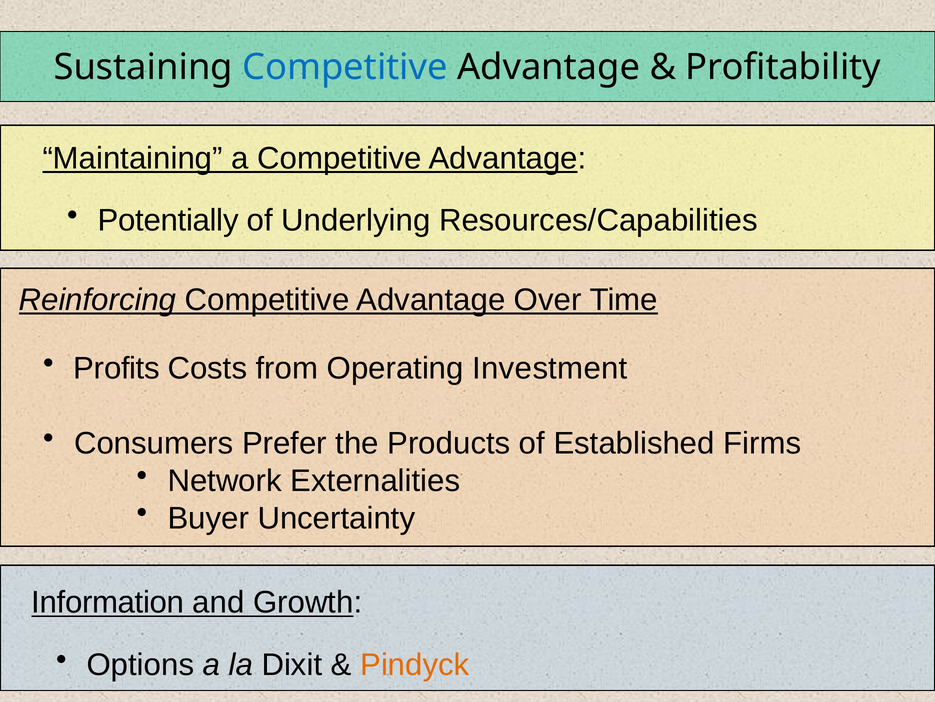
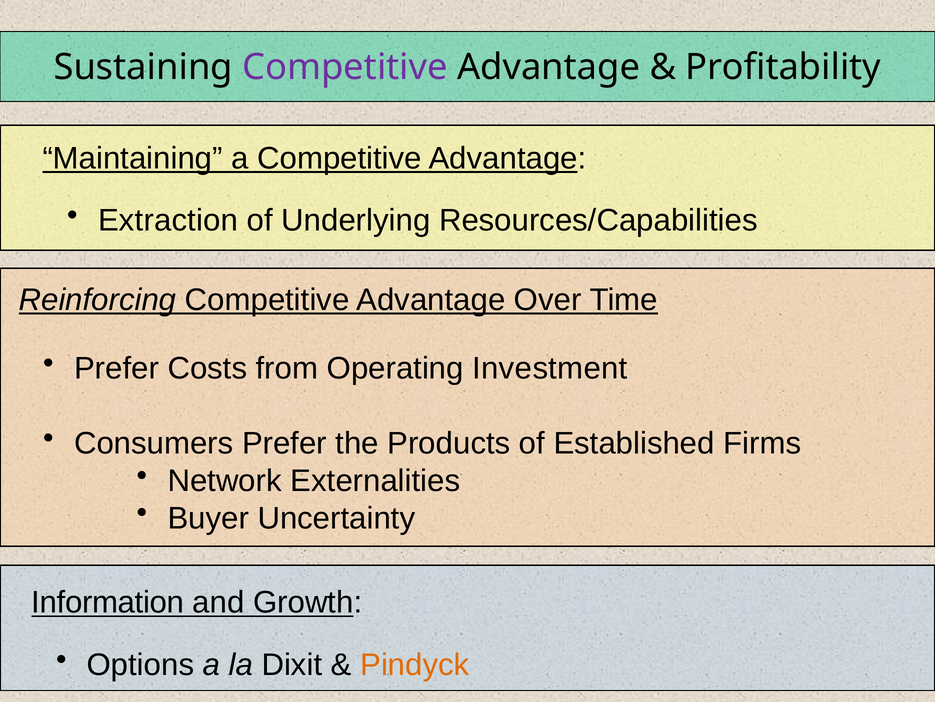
Competitive at (345, 67) colour: blue -> purple
Potentially: Potentially -> Extraction
Profits at (117, 368): Profits -> Prefer
